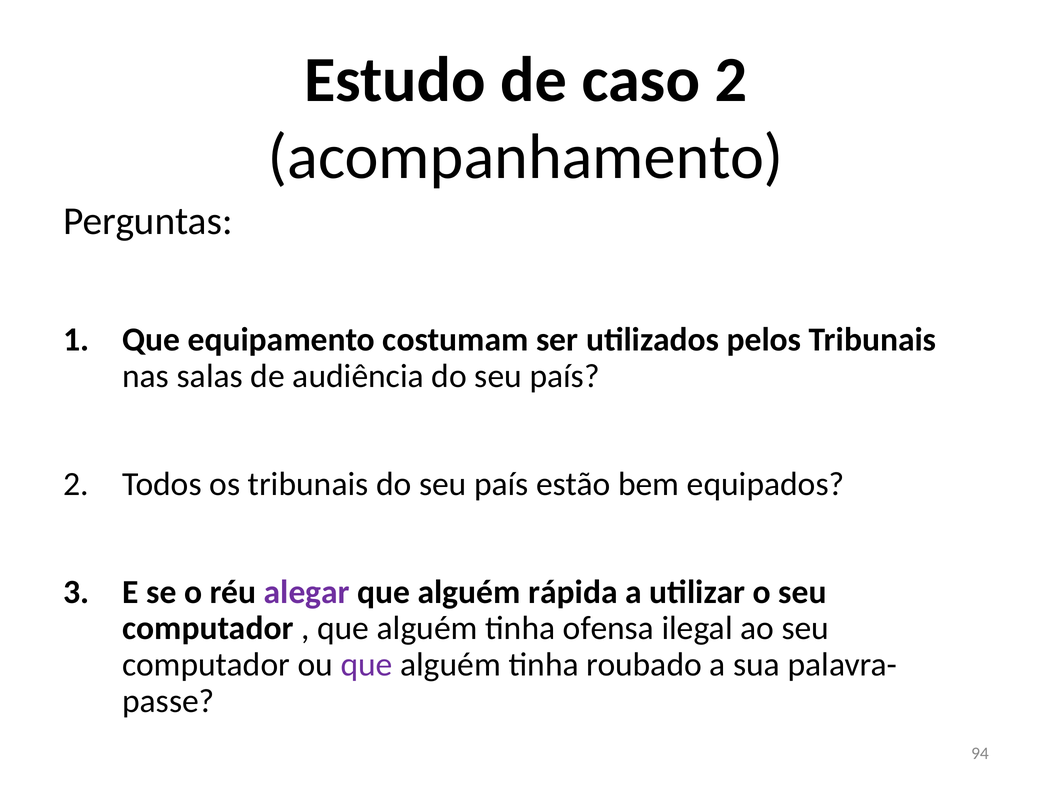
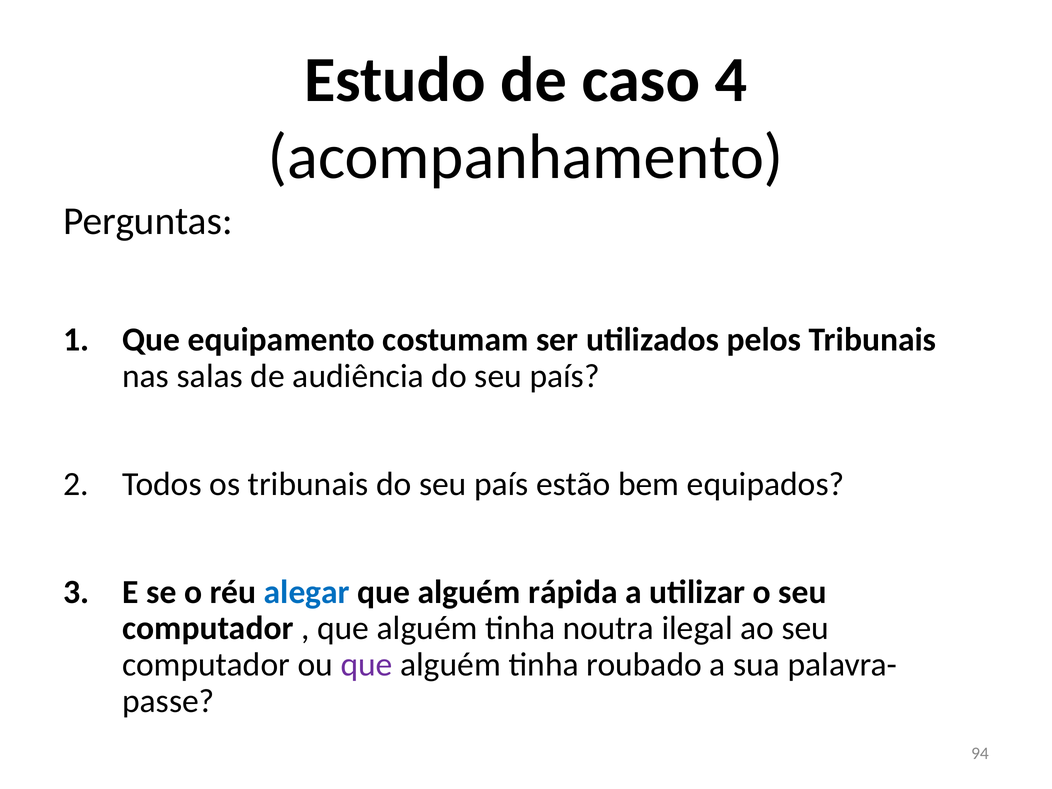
caso 2: 2 -> 4
alegar colour: purple -> blue
ofensa: ofensa -> noutra
